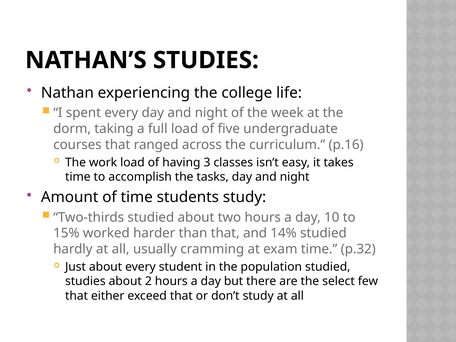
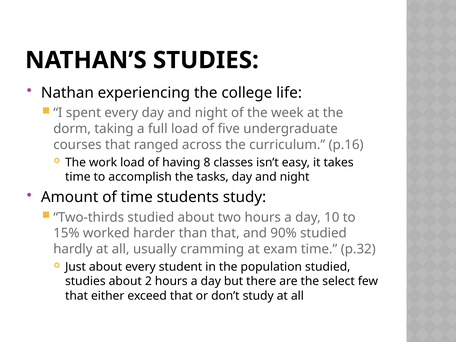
3: 3 -> 8
14%: 14% -> 90%
